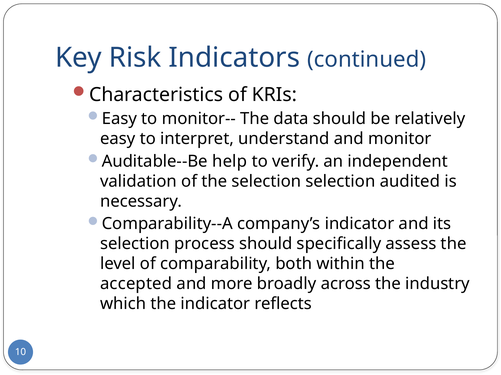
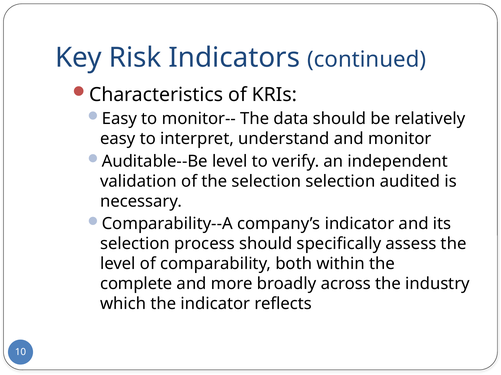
Auditable--Be help: help -> level
accepted: accepted -> complete
